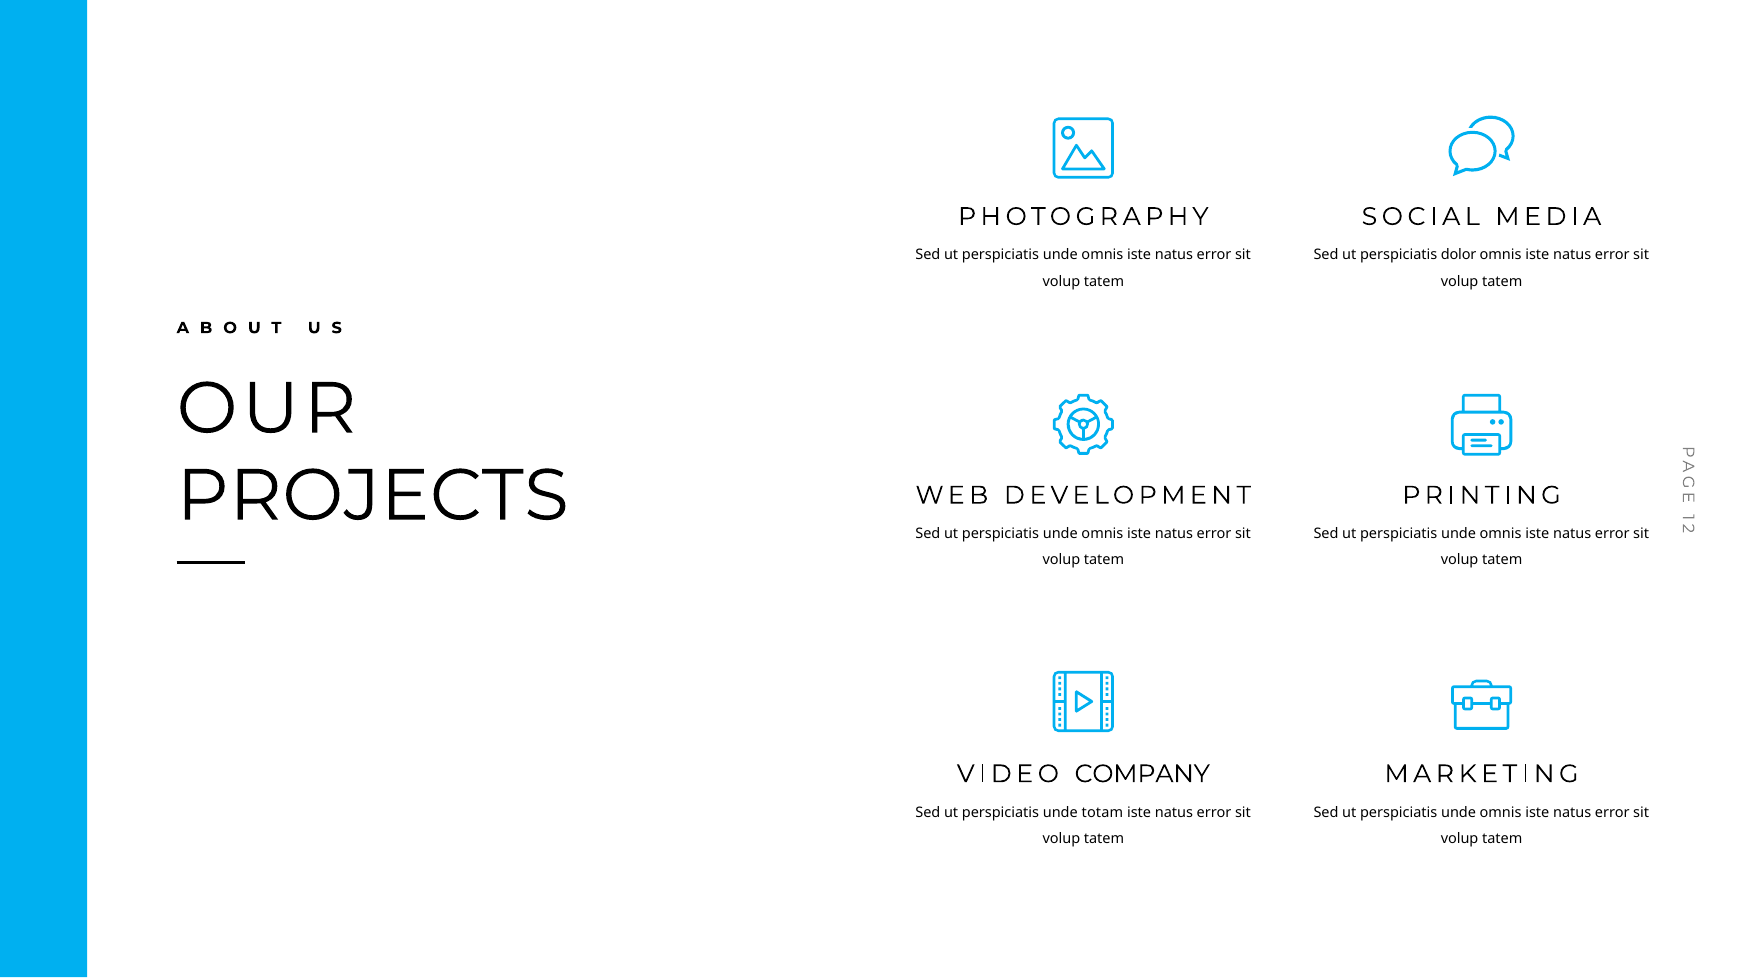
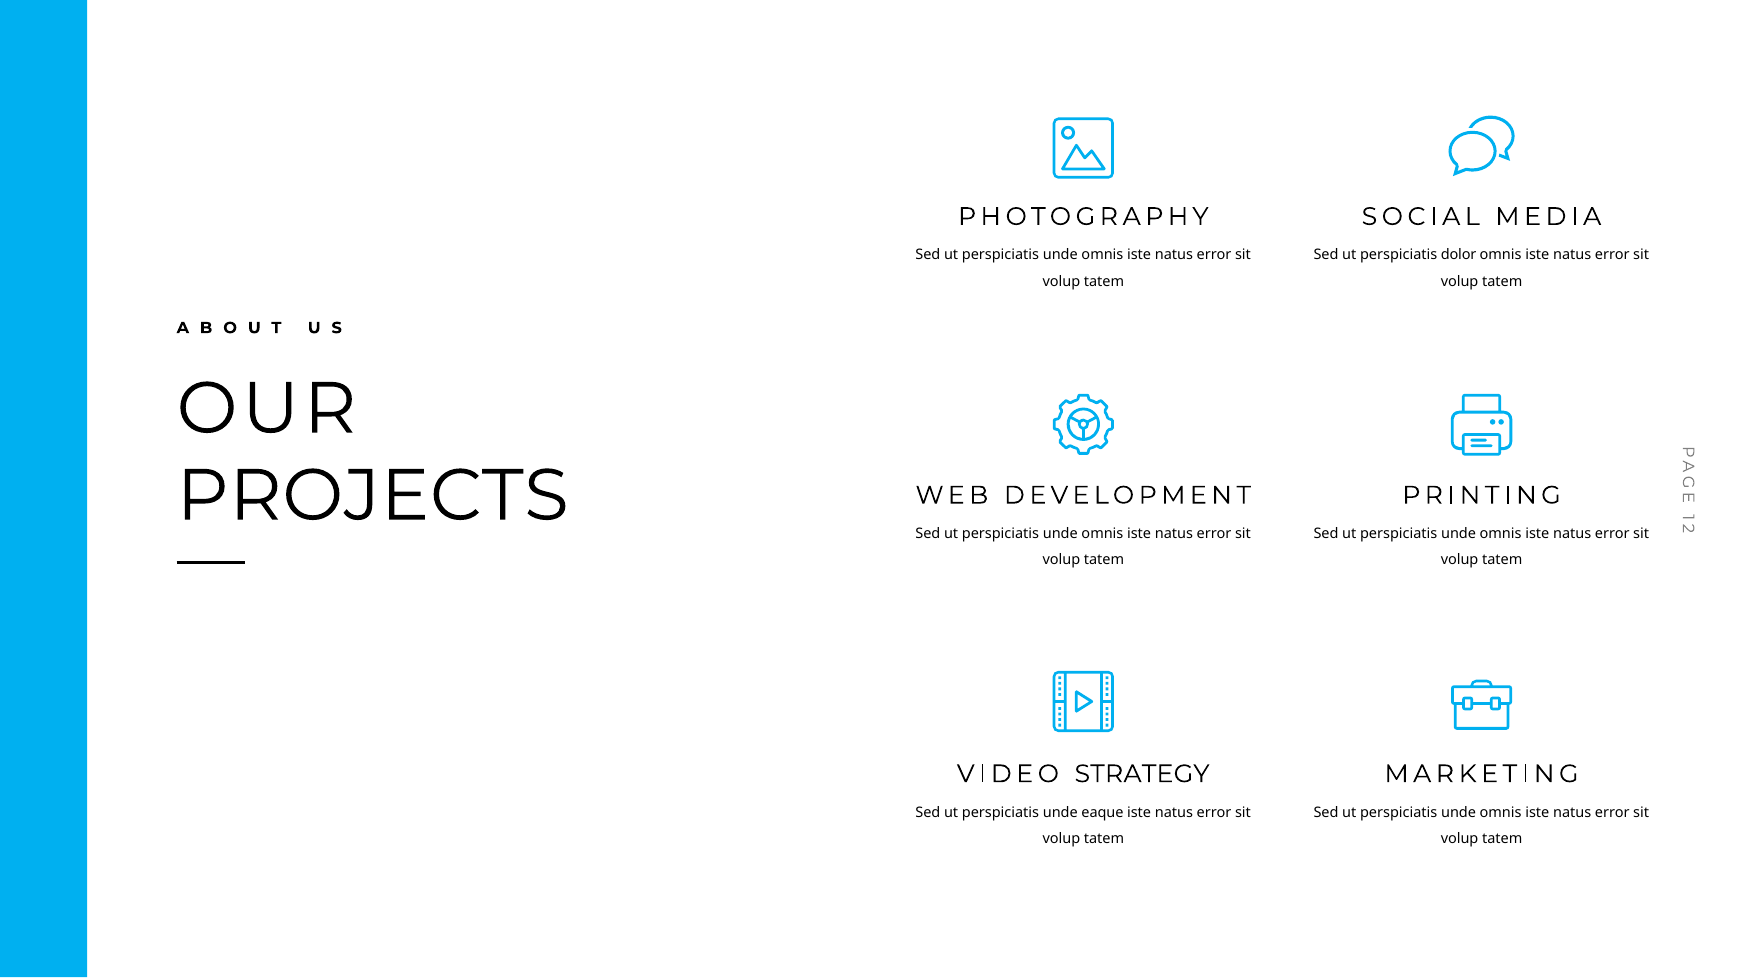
COMPANY: COMPANY -> STRATEGY
totam: totam -> eaque
